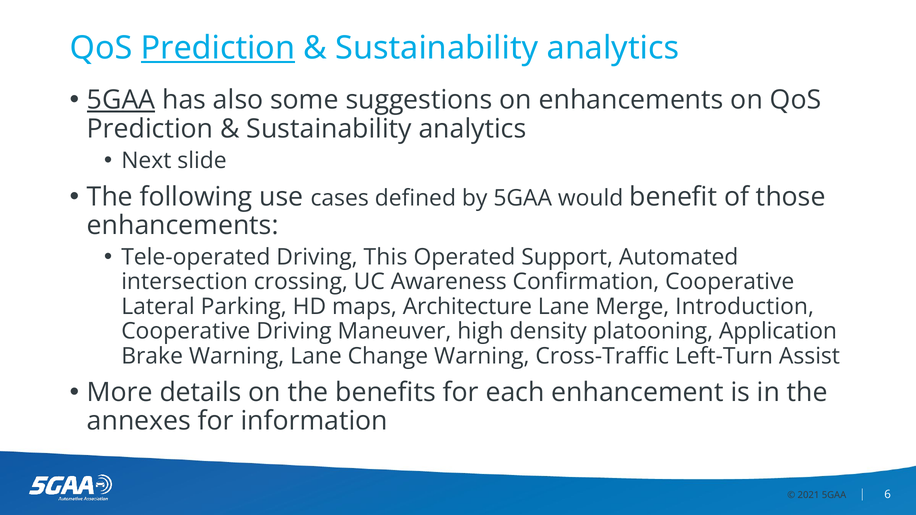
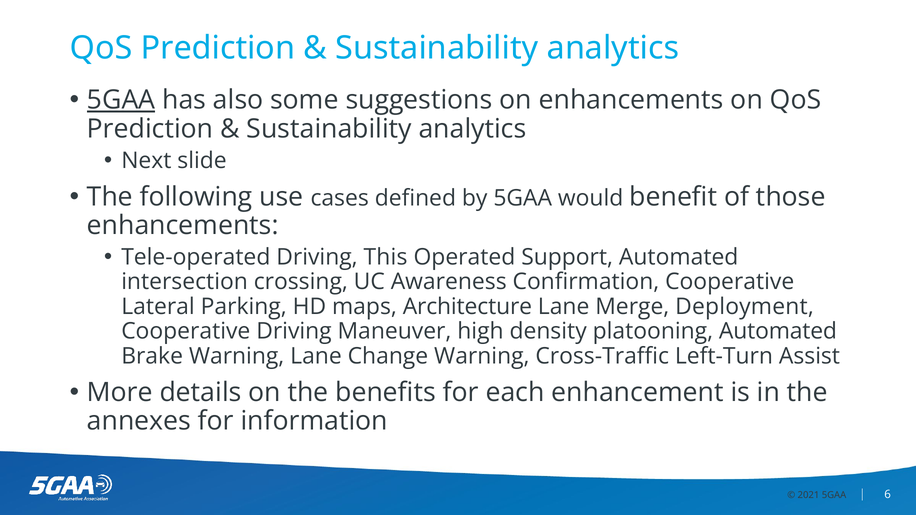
Prediction at (218, 48) underline: present -> none
Introduction: Introduction -> Deployment
platooning Application: Application -> Automated
